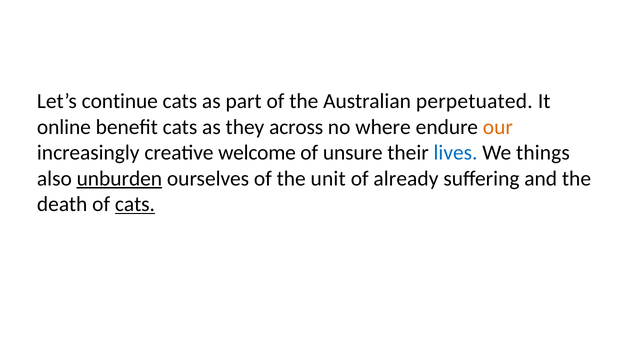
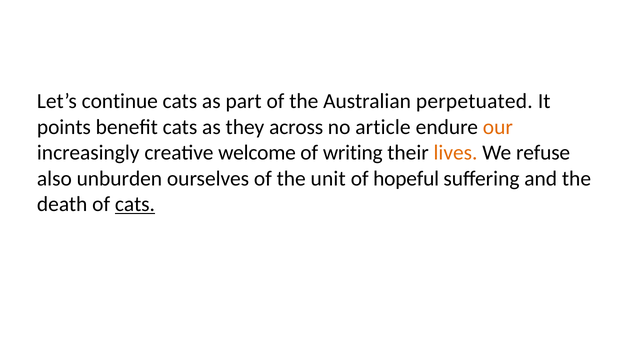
online: online -> points
where: where -> article
unsure: unsure -> writing
lives colour: blue -> orange
things: things -> refuse
unburden underline: present -> none
already: already -> hopeful
